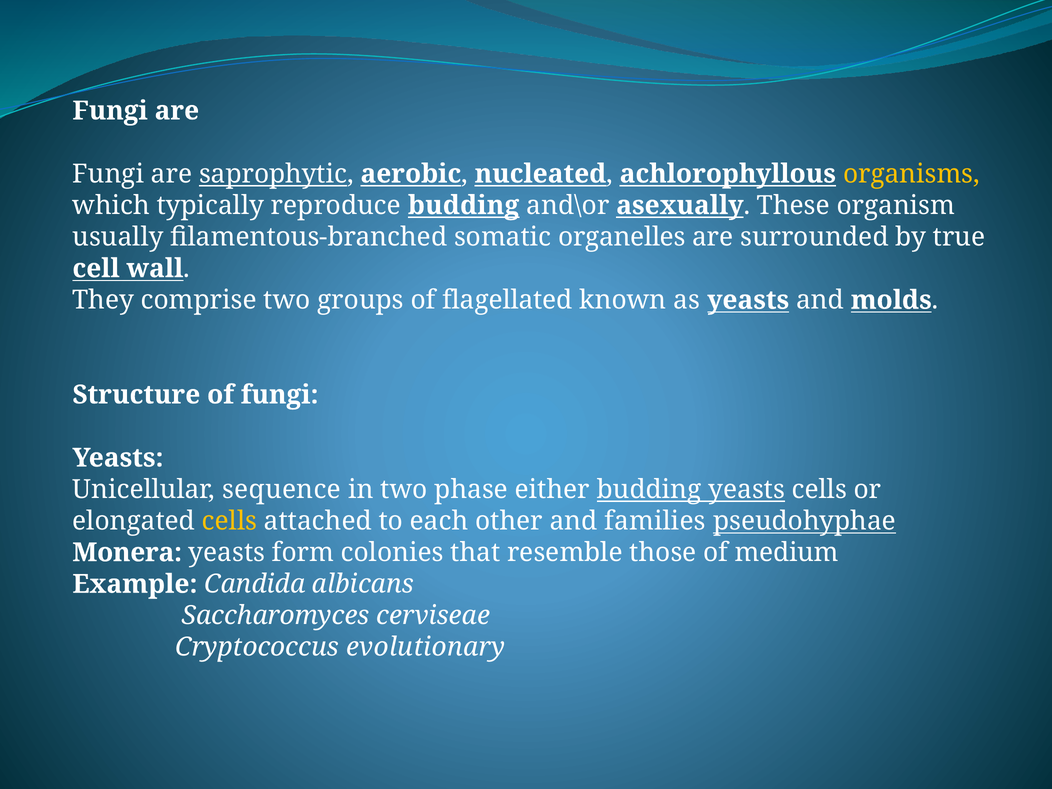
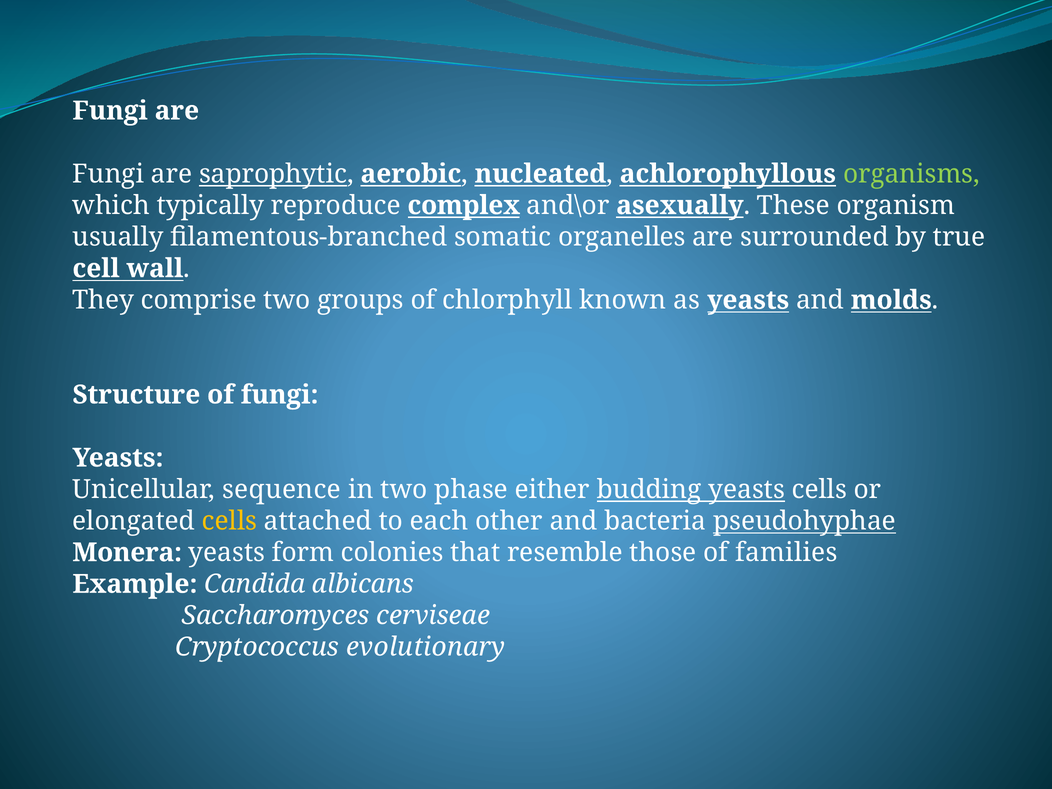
organisms colour: yellow -> light green
reproduce budding: budding -> complex
flagellated: flagellated -> chlorphyll
families: families -> bacteria
medium: medium -> families
